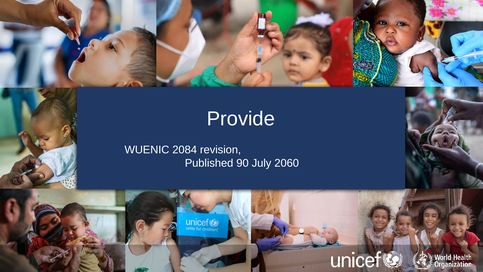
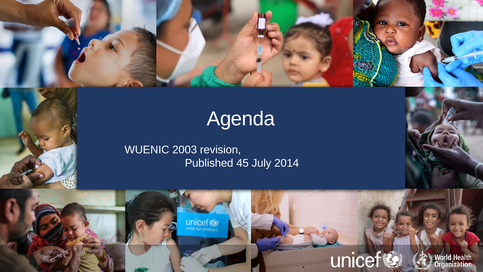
Provide: Provide -> Agenda
2084: 2084 -> 2003
90: 90 -> 45
2060: 2060 -> 2014
